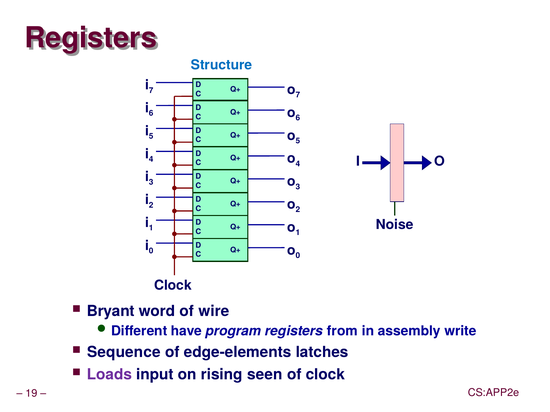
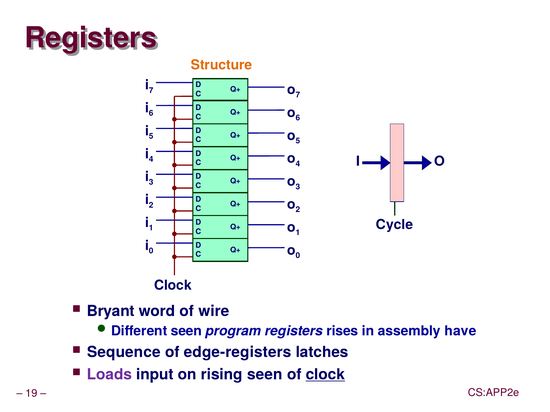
Structure colour: blue -> orange
Noise: Noise -> Cycle
have at (186, 331): have -> seen
from: from -> rises
write: write -> have
edge-elements: edge-elements -> edge-registers
clock at (325, 375) underline: none -> present
